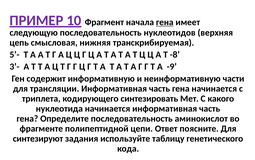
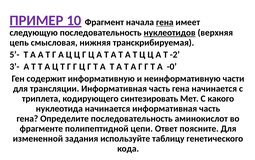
нуклеотидов underline: none -> present
-8: -8 -> -2
-9: -9 -> -0
синтезируют: синтезируют -> измененной
